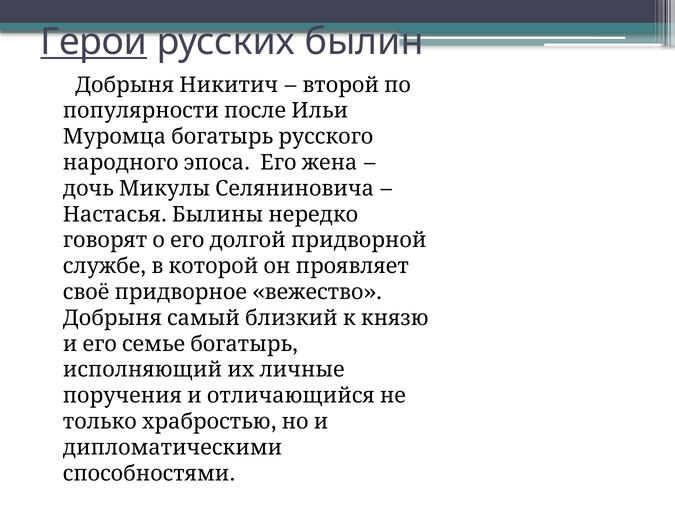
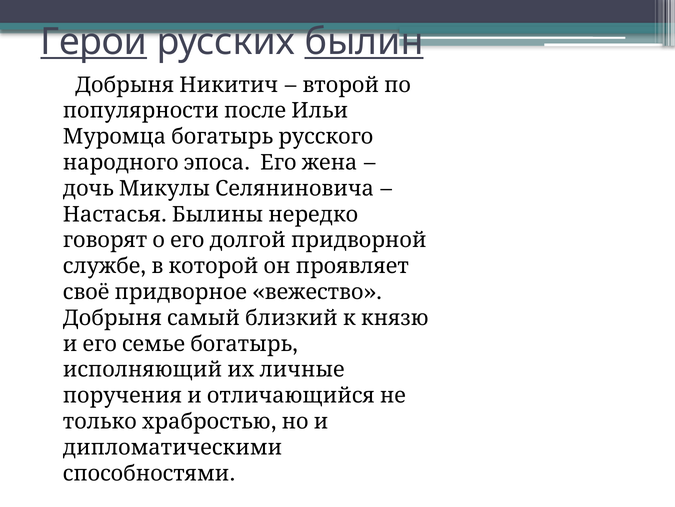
былин underline: none -> present
